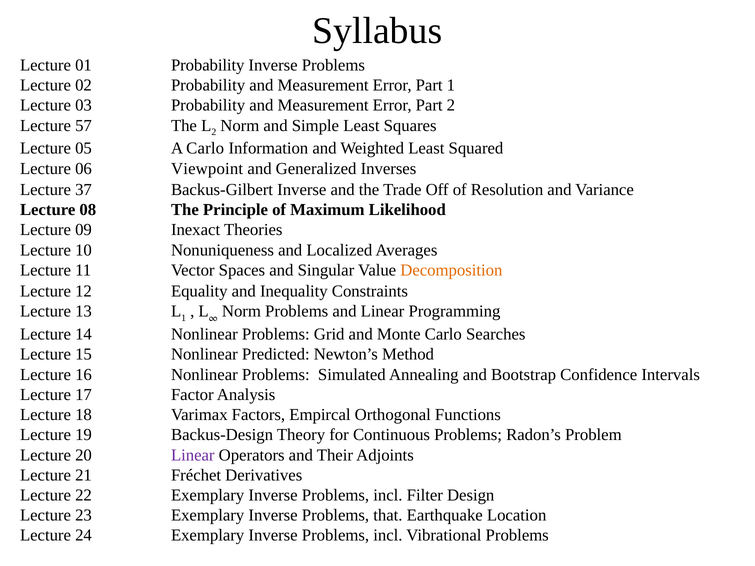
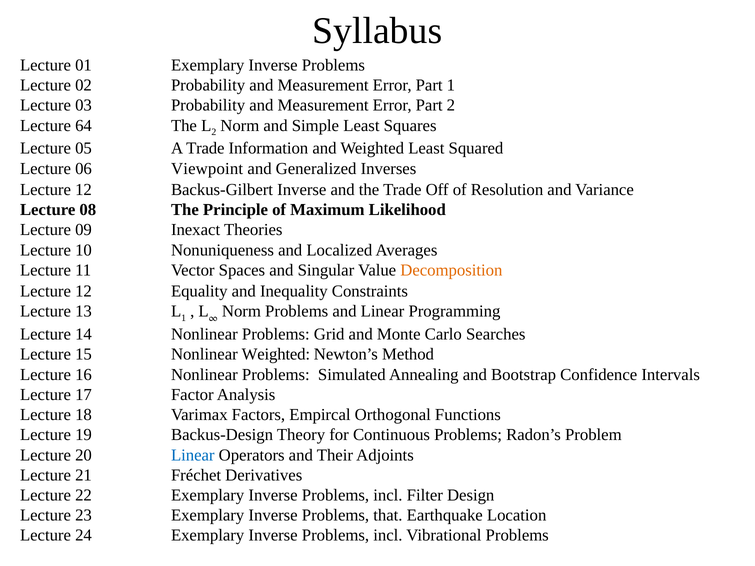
01 Probability: Probability -> Exemplary
57: 57 -> 64
A Carlo: Carlo -> Trade
37 at (84, 190): 37 -> 12
Nonlinear Predicted: Predicted -> Weighted
Linear at (193, 455) colour: purple -> blue
